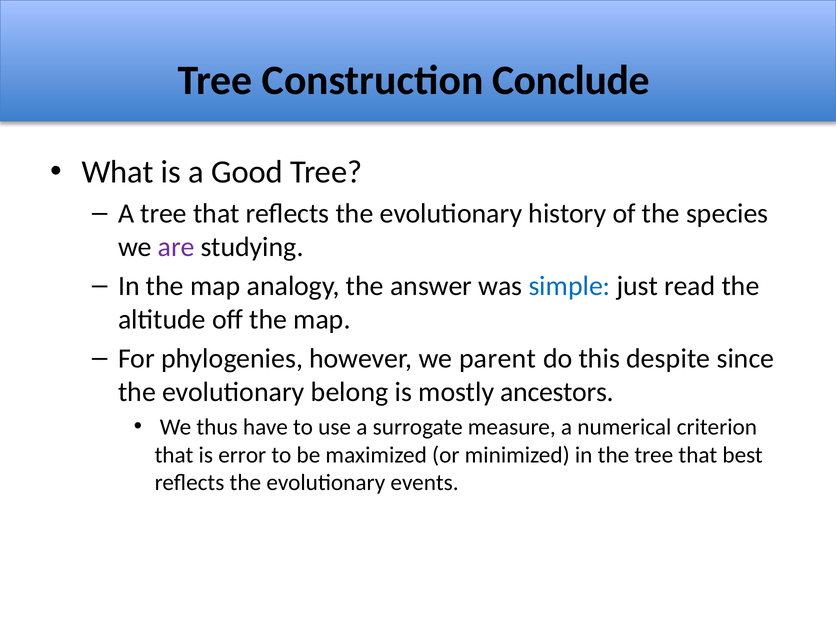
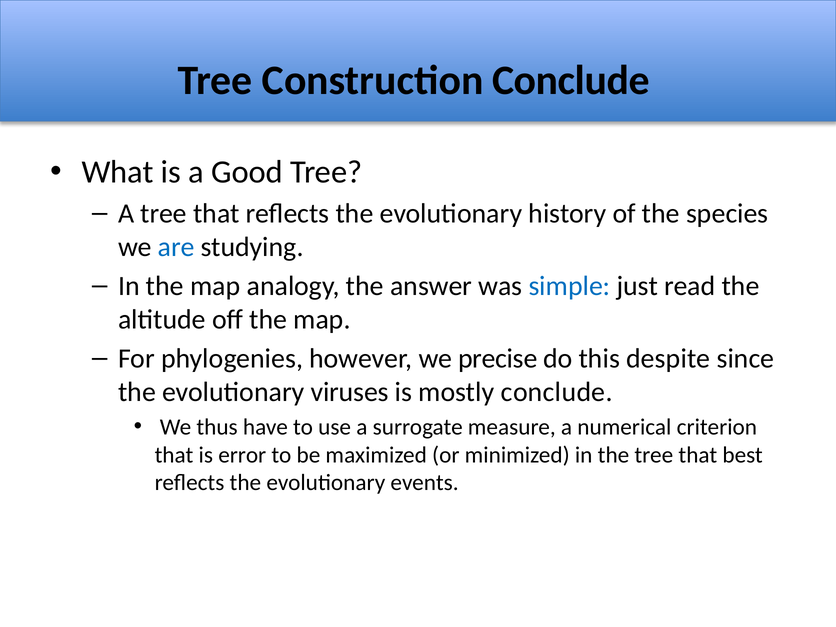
are colour: purple -> blue
parent: parent -> precise
belong: belong -> viruses
mostly ancestors: ancestors -> conclude
